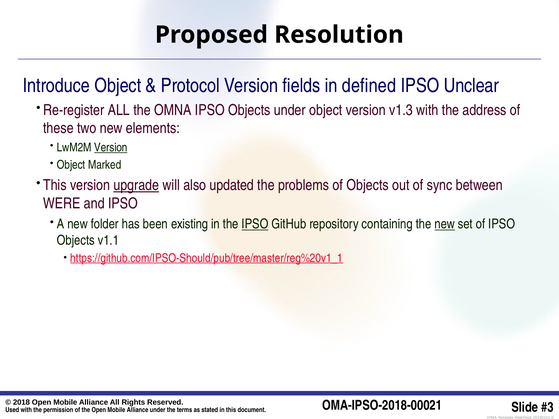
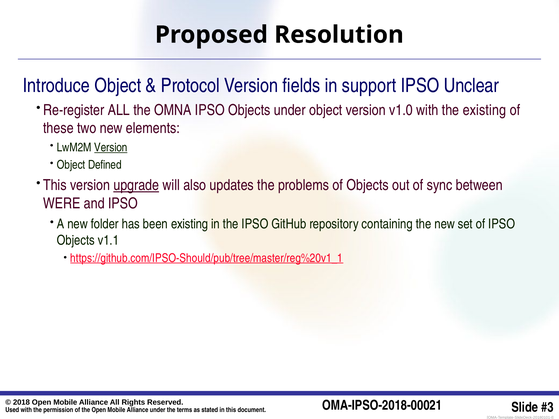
defined: defined -> support
v1.3: v1.3 -> v1.0
the address: address -> existing
Marked: Marked -> Defined
updated: updated -> updates
IPSO at (255, 224) underline: present -> none
new at (445, 224) underline: present -> none
